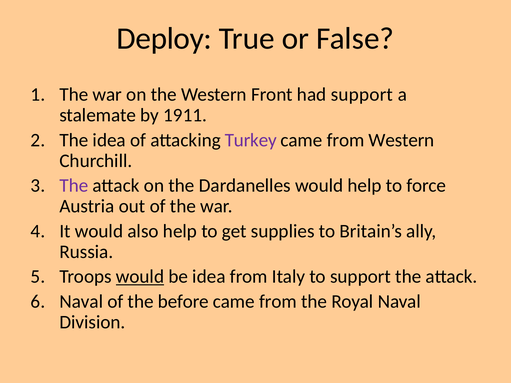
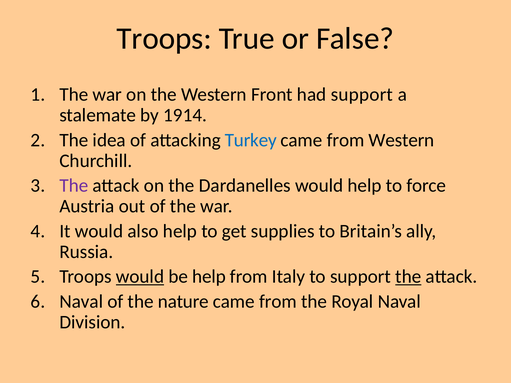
Deploy at (164, 39): Deploy -> Troops
1911: 1911 -> 1914
Turkey colour: purple -> blue
be idea: idea -> help
the at (408, 277) underline: none -> present
before: before -> nature
